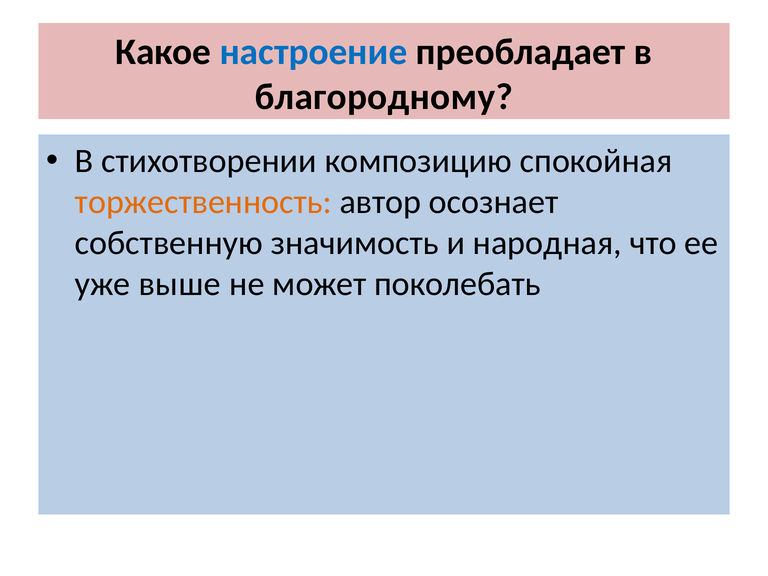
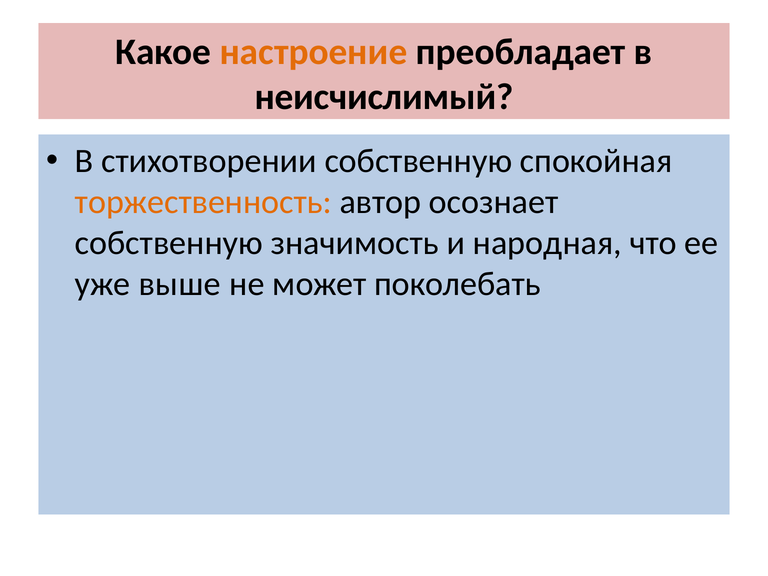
настроение colour: blue -> orange
благородному: благородному -> неисчислимый
стихотворении композицию: композицию -> собственную
